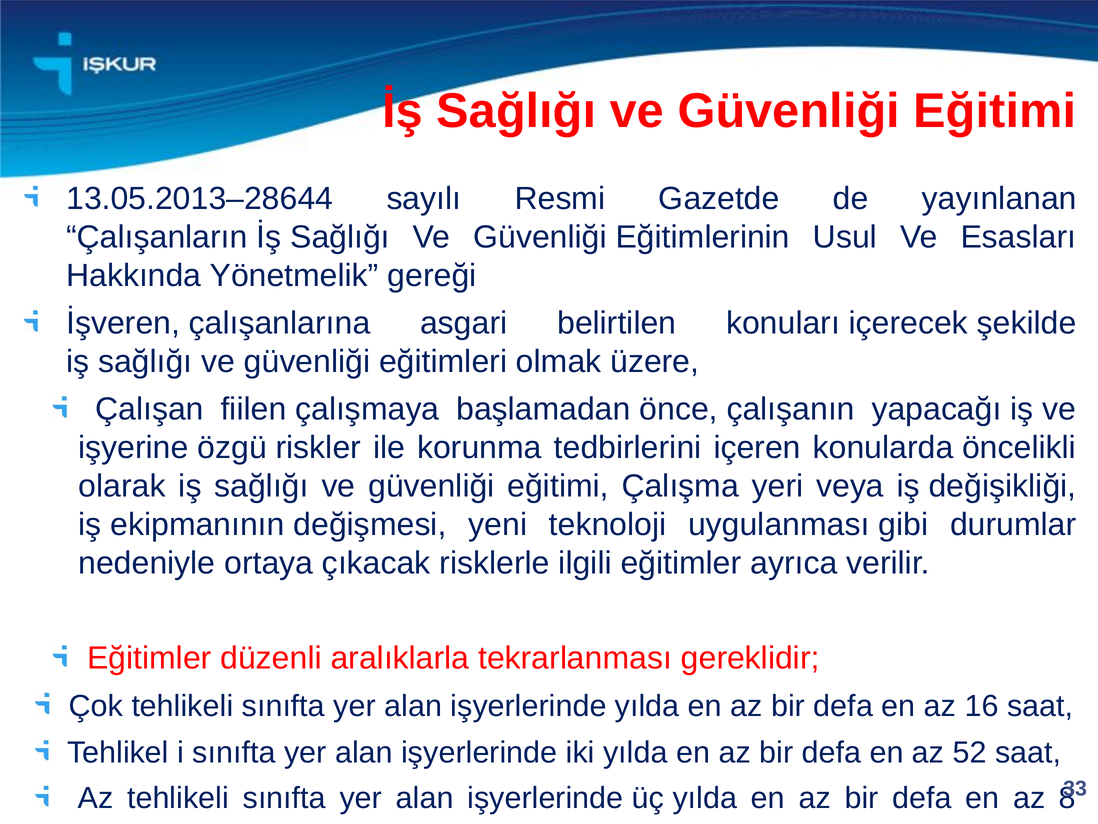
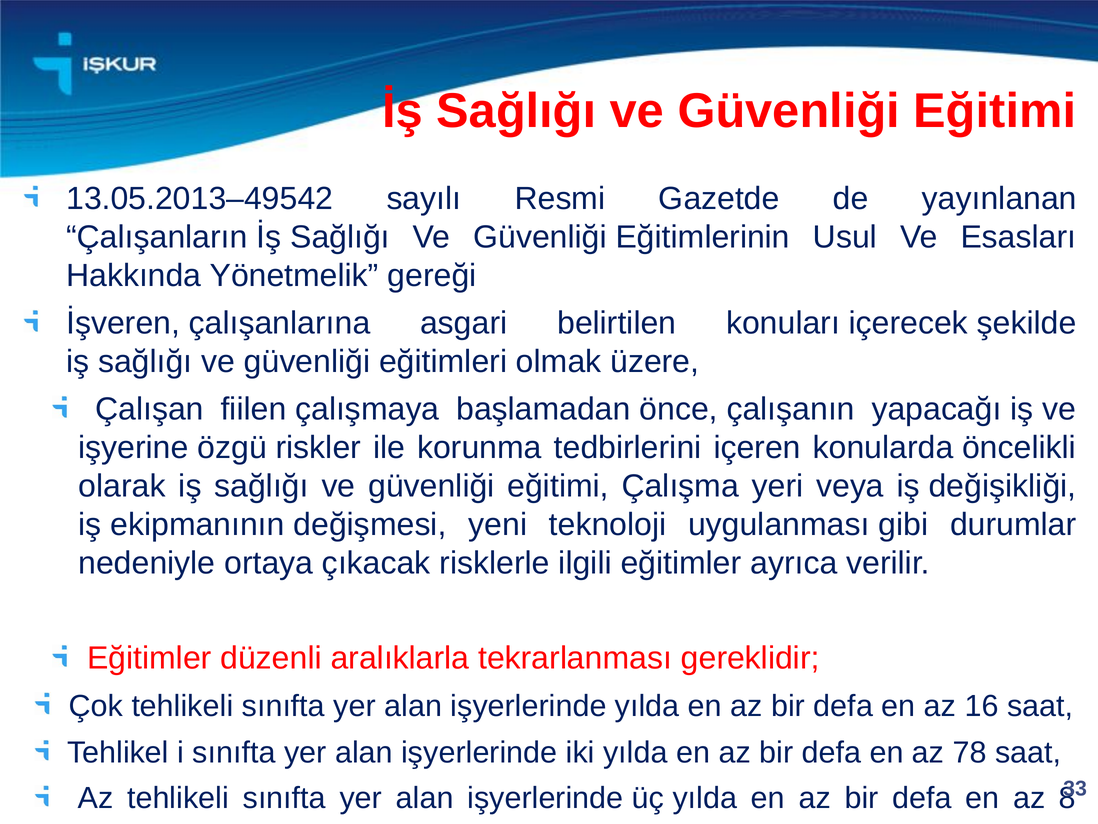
13.05.2013–28644: 13.05.2013–28644 -> 13.05.2013–49542
52: 52 -> 78
